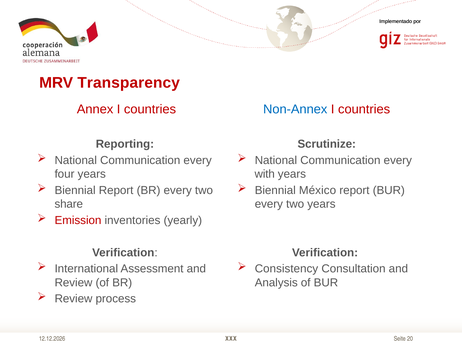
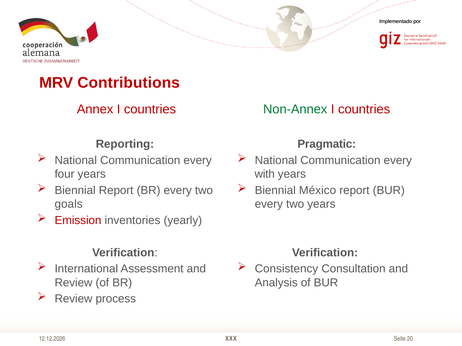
Transparency: Transparency -> Contributions
Non-Annex colour: blue -> green
Scrutinize: Scrutinize -> Pragmatic
share: share -> goals
